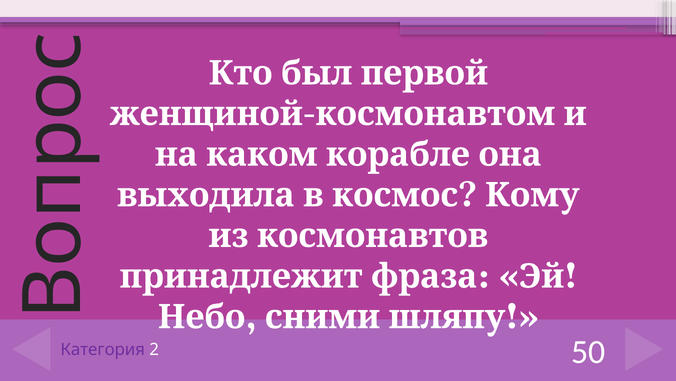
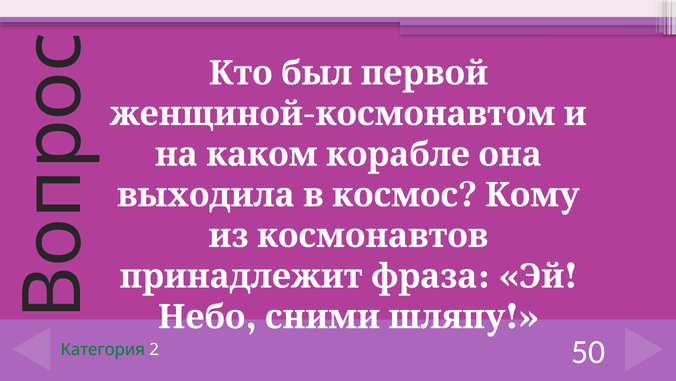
Категория colour: purple -> green
